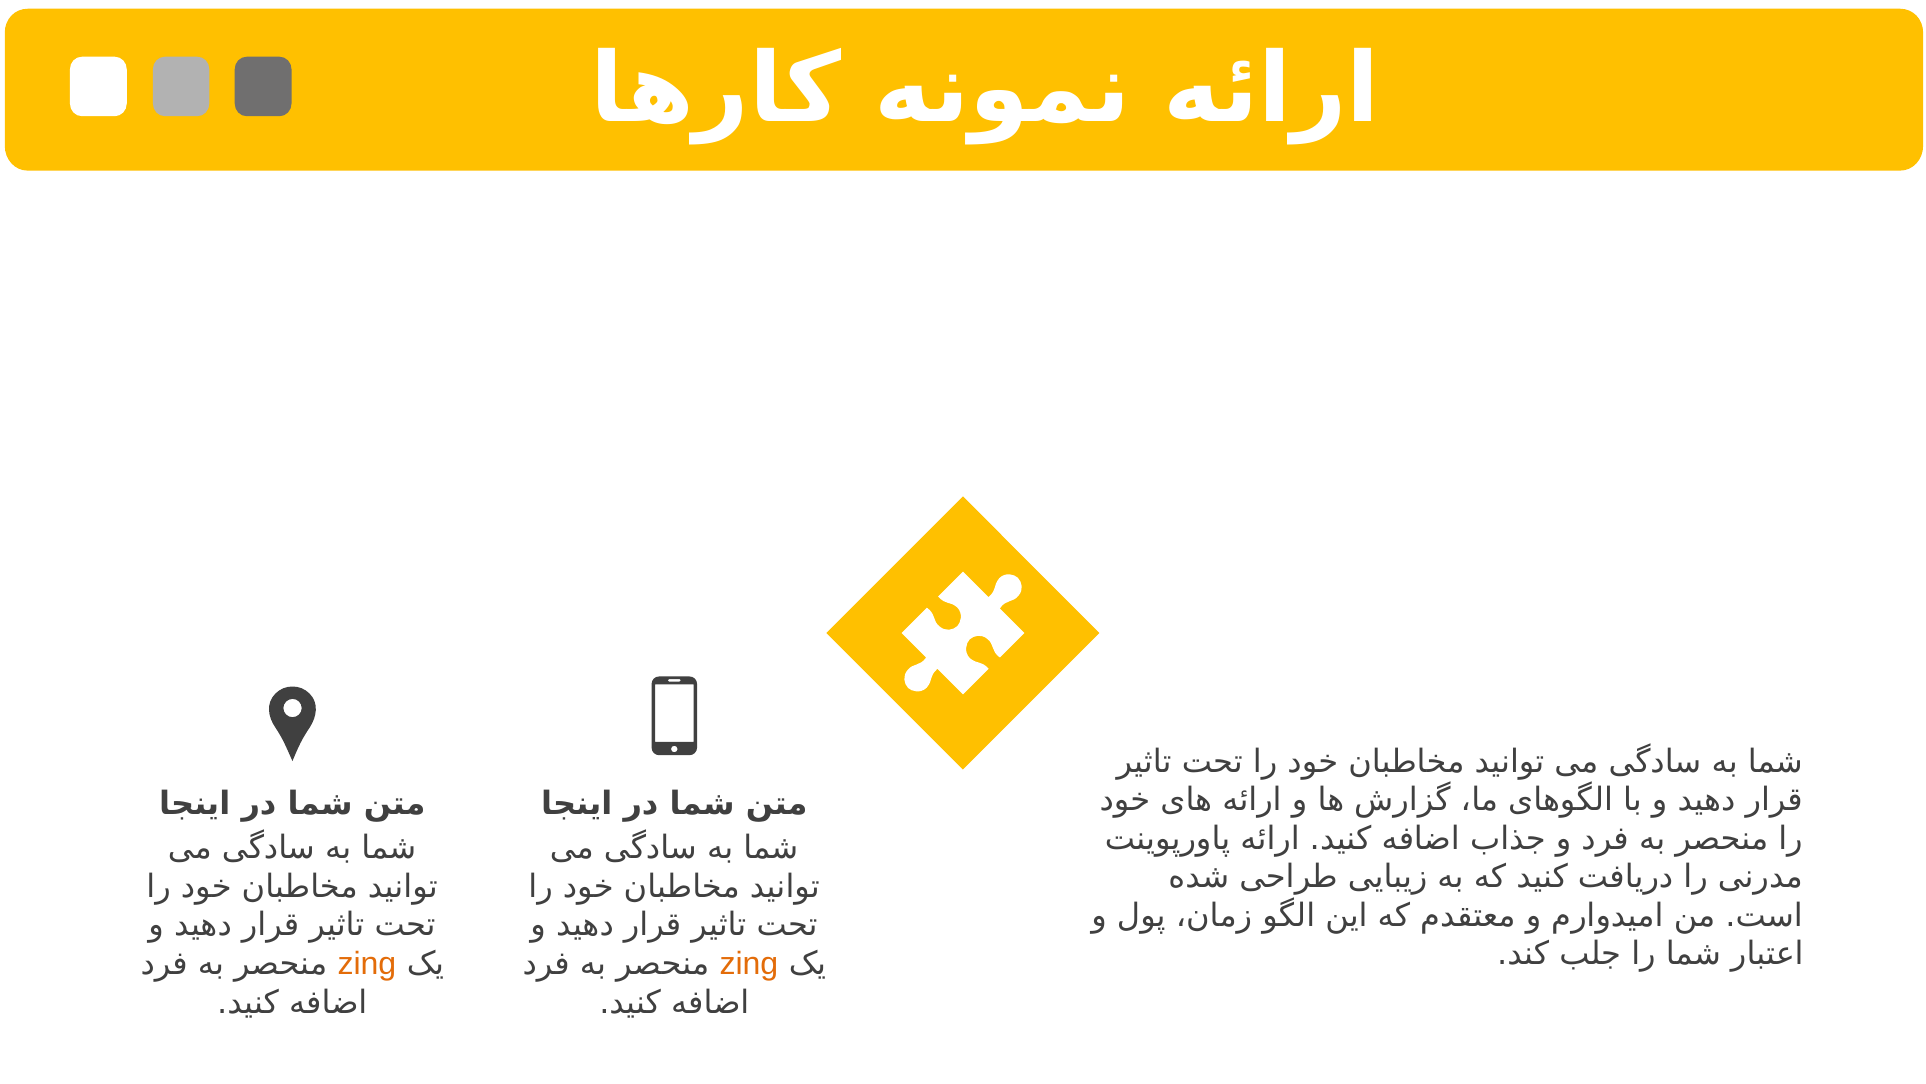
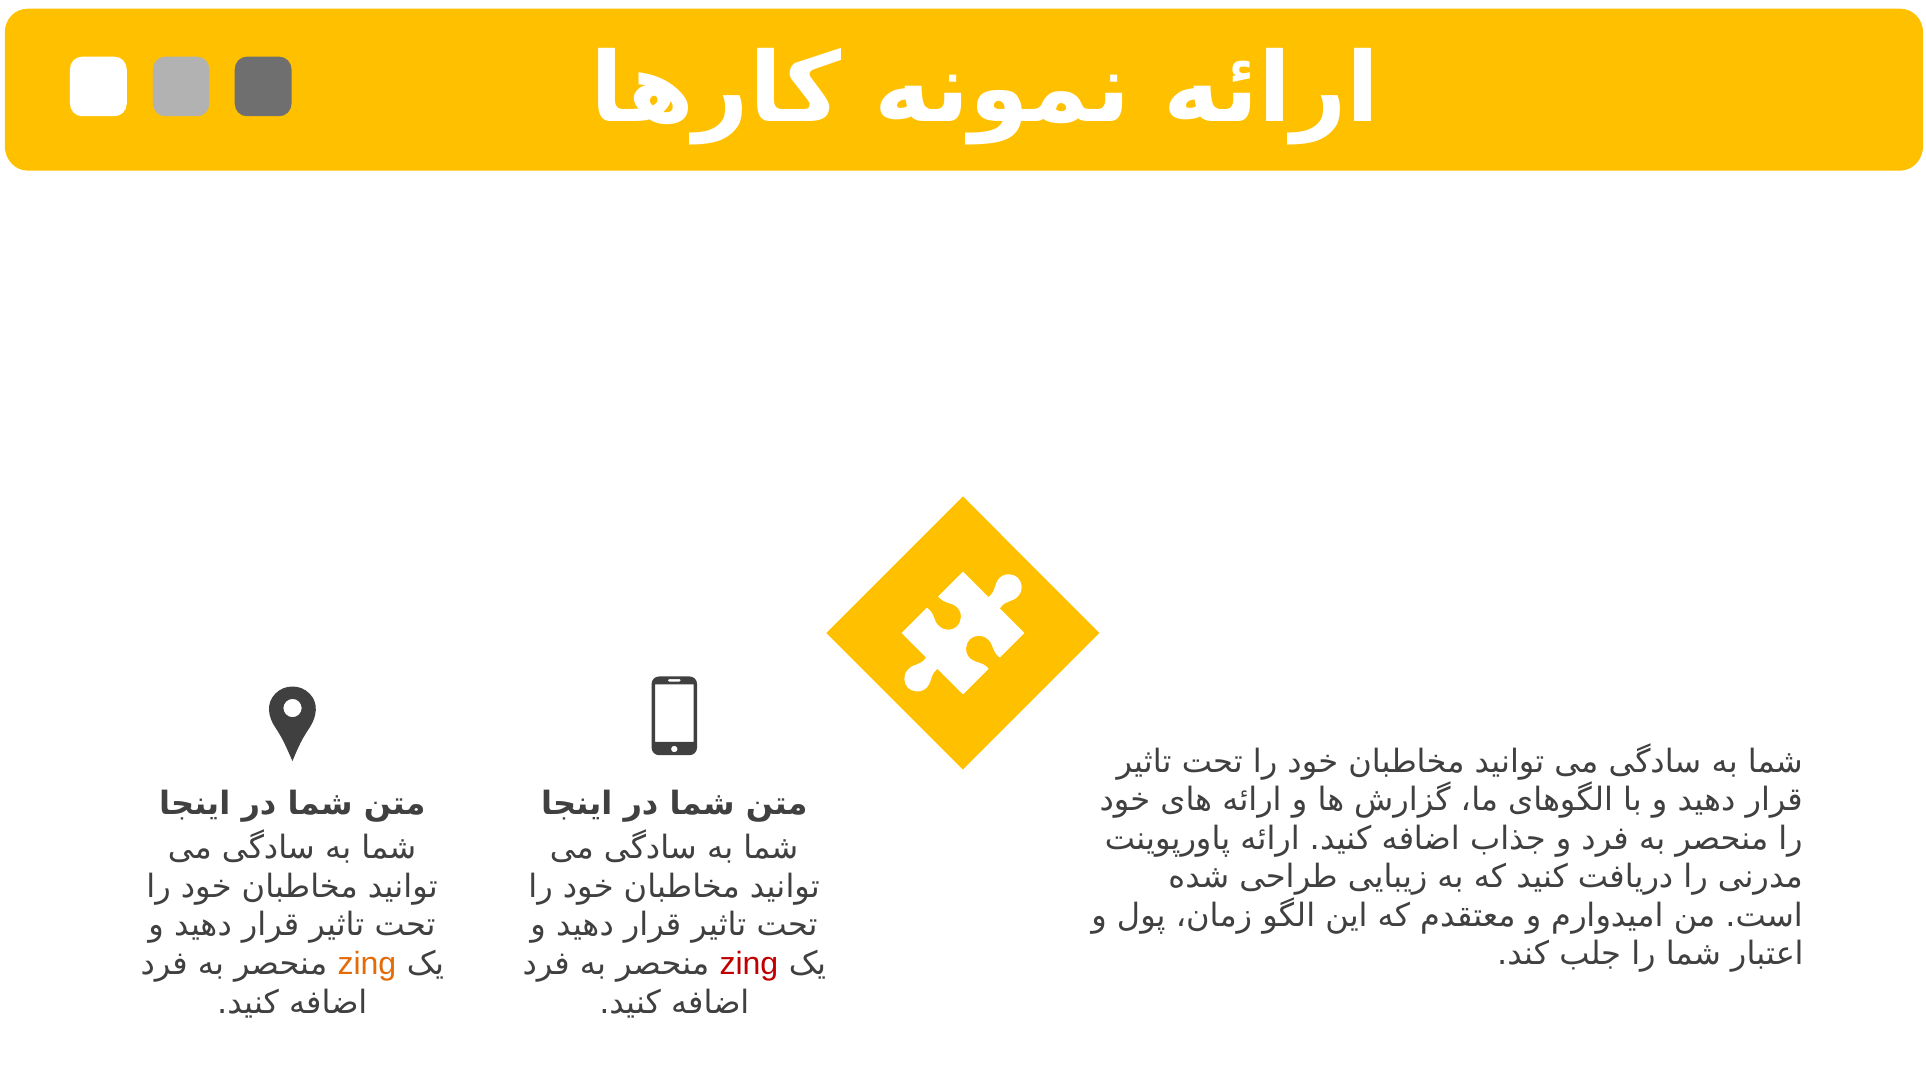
zing at (749, 963) colour: orange -> red
